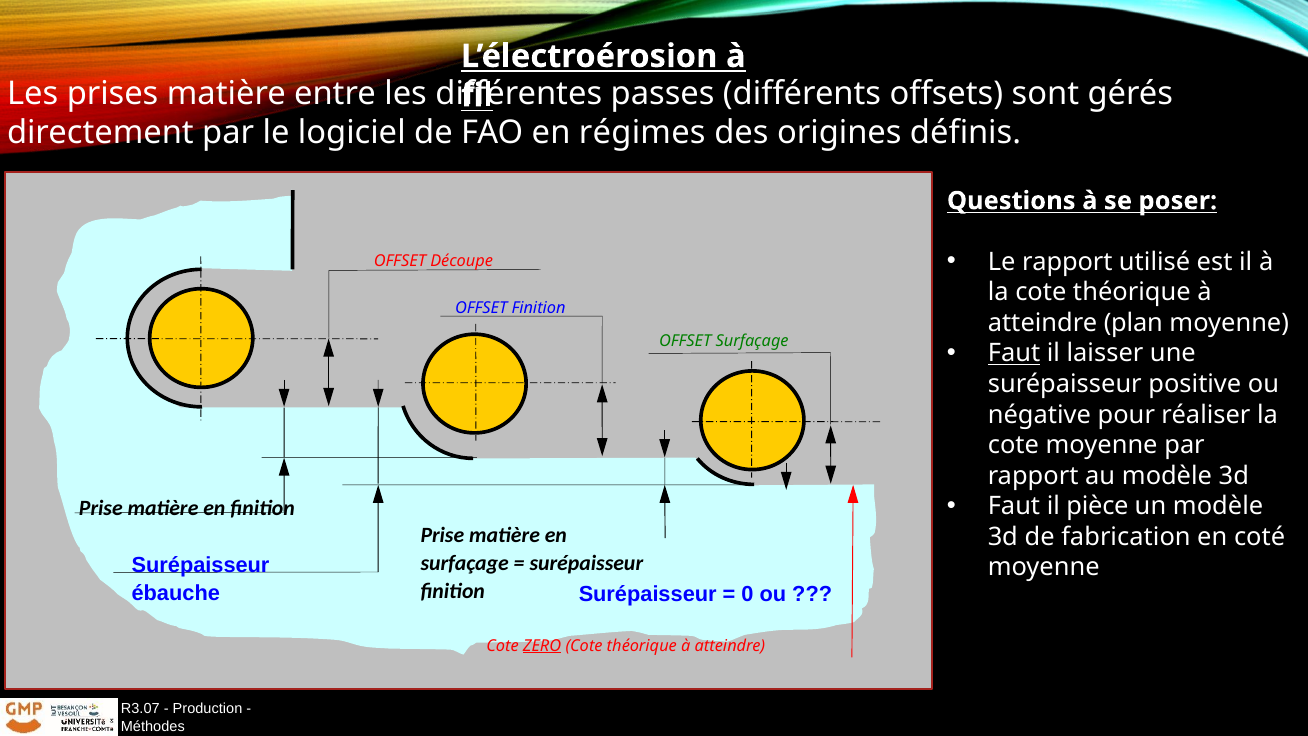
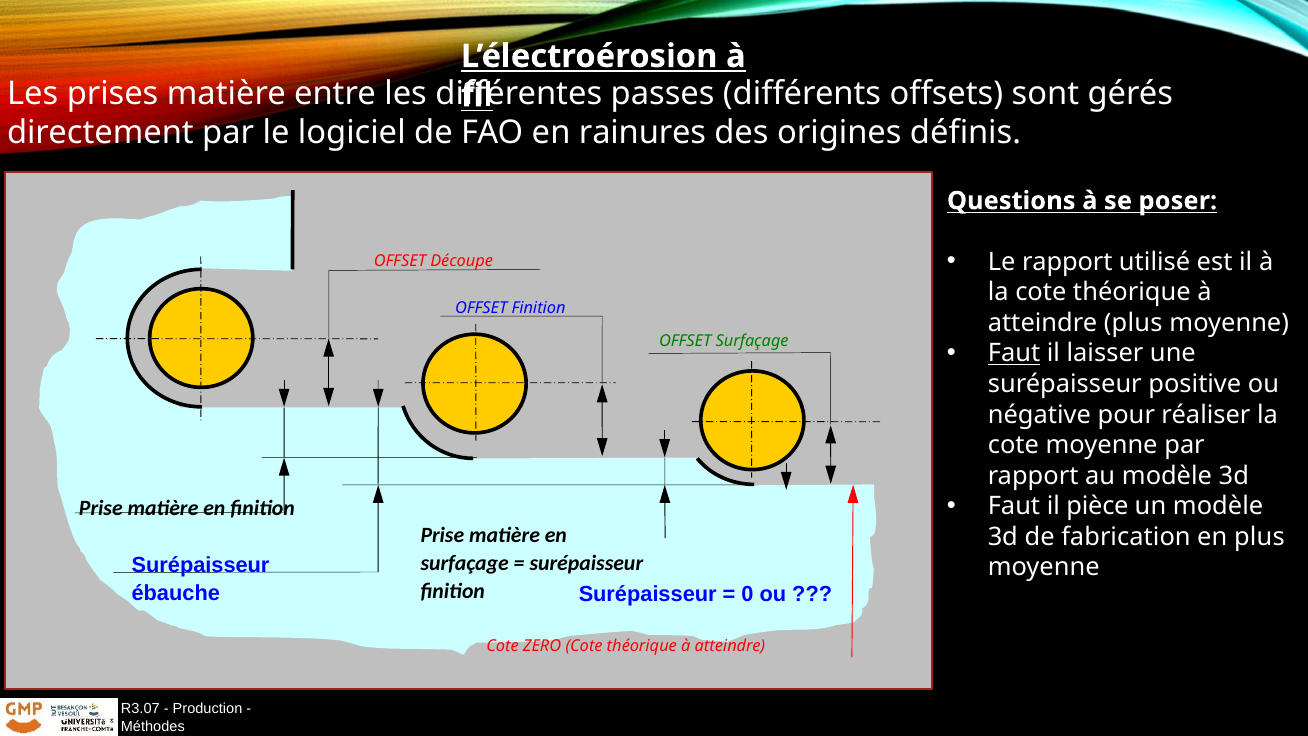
régimes: régimes -> rainures
atteindre plan: plan -> plus
en coté: coté -> plus
ZERO underline: present -> none
